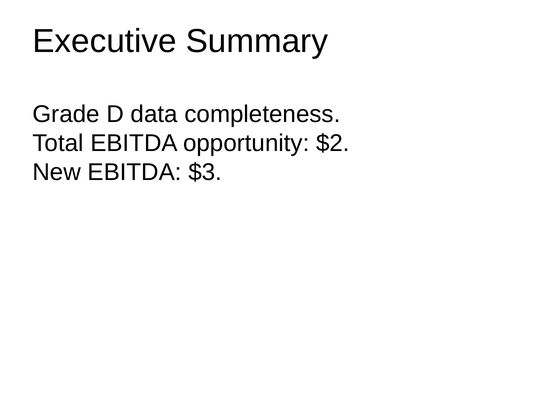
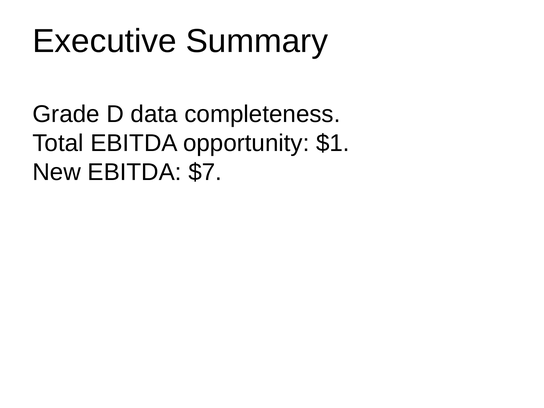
$2: $2 -> $1
$3: $3 -> $7
